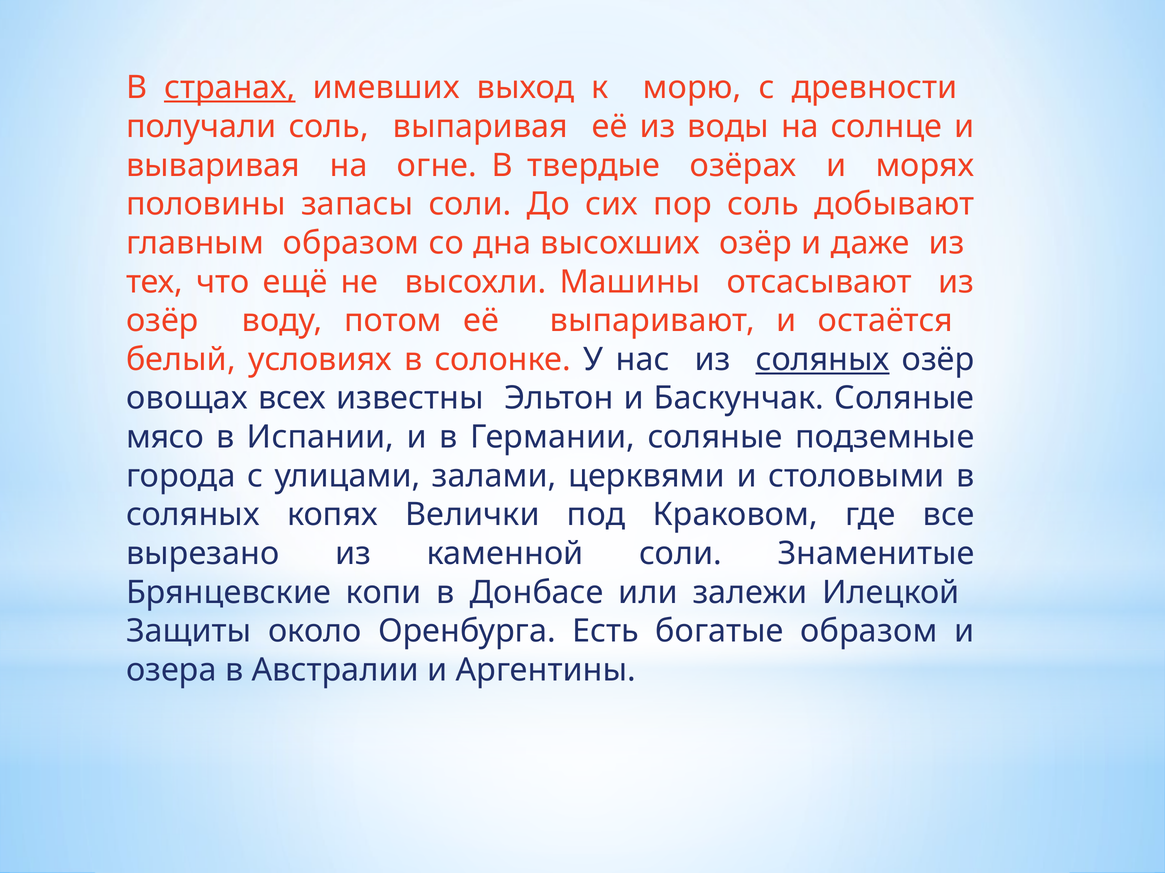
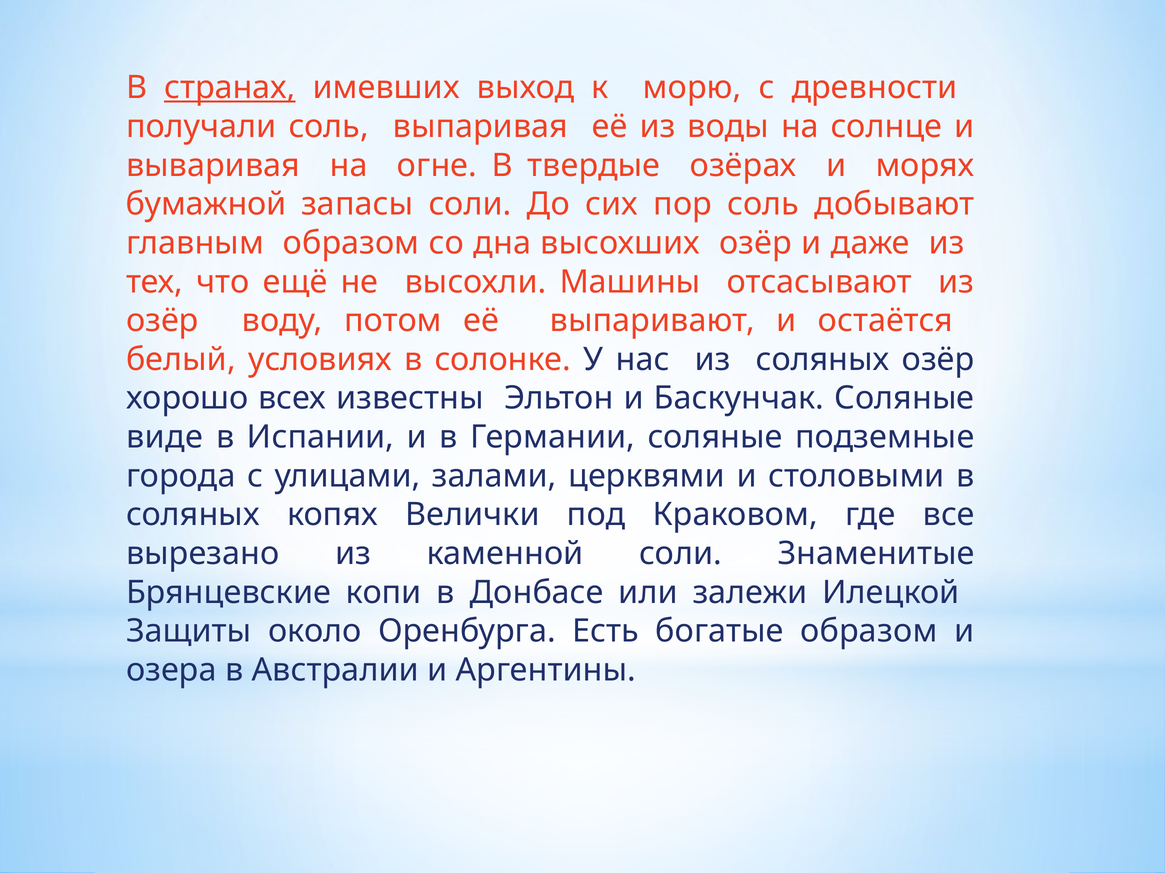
половины: половины -> бумажной
соляных at (823, 360) underline: present -> none
овощах: овощах -> хорошо
мясо: мясо -> виде
